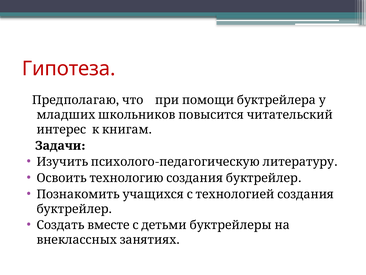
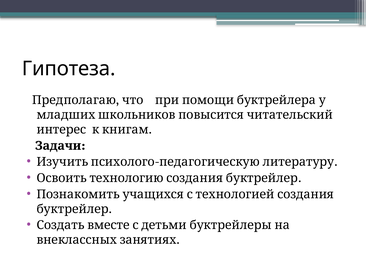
Гипотеза colour: red -> black
